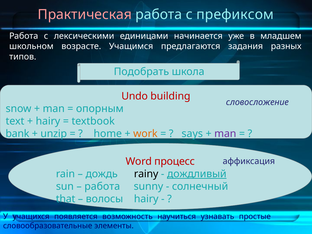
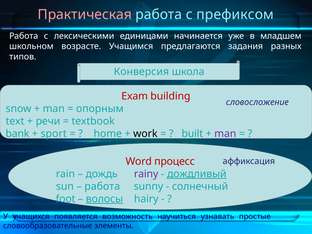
Подобрать: Подобрать -> Конверсия
Undo: Undo -> Exam
hairy at (48, 121): hairy -> речи
unzip: unzip -> sport
work colour: orange -> black
says: says -> built
rainy colour: black -> purple
that: that -> foot
волосы underline: none -> present
